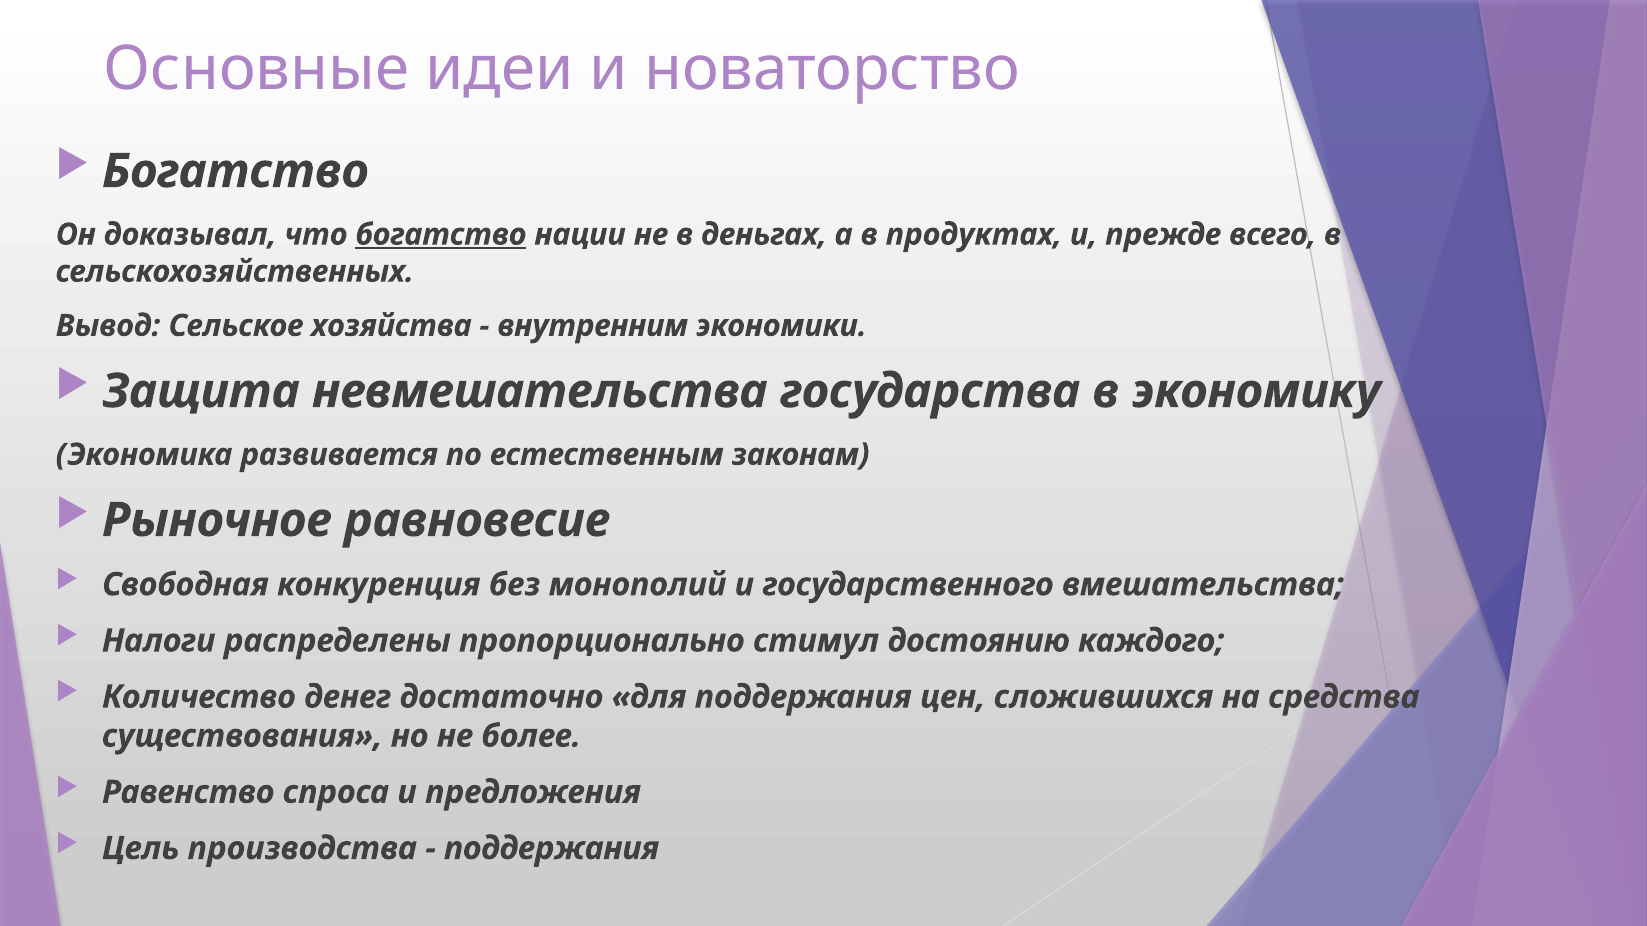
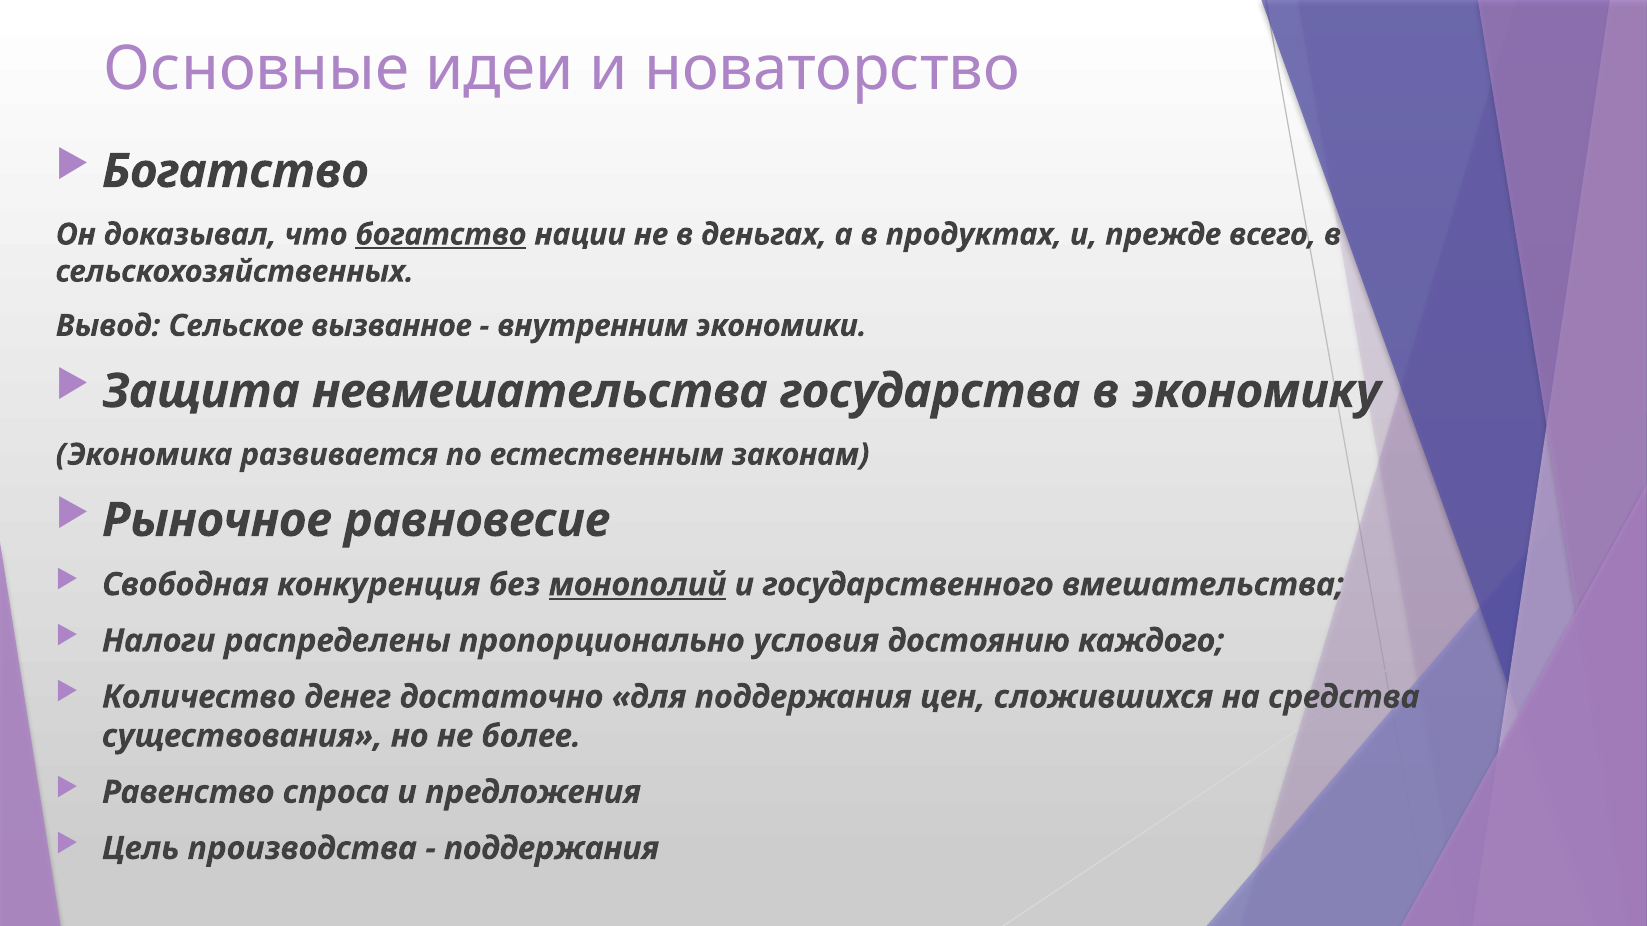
хозяйства: хозяйства -> вызванное
монополий underline: none -> present
стимул: стимул -> условия
